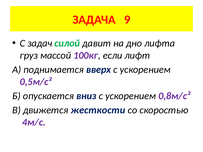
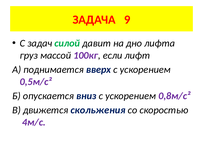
жесткости: жесткости -> скольжения
